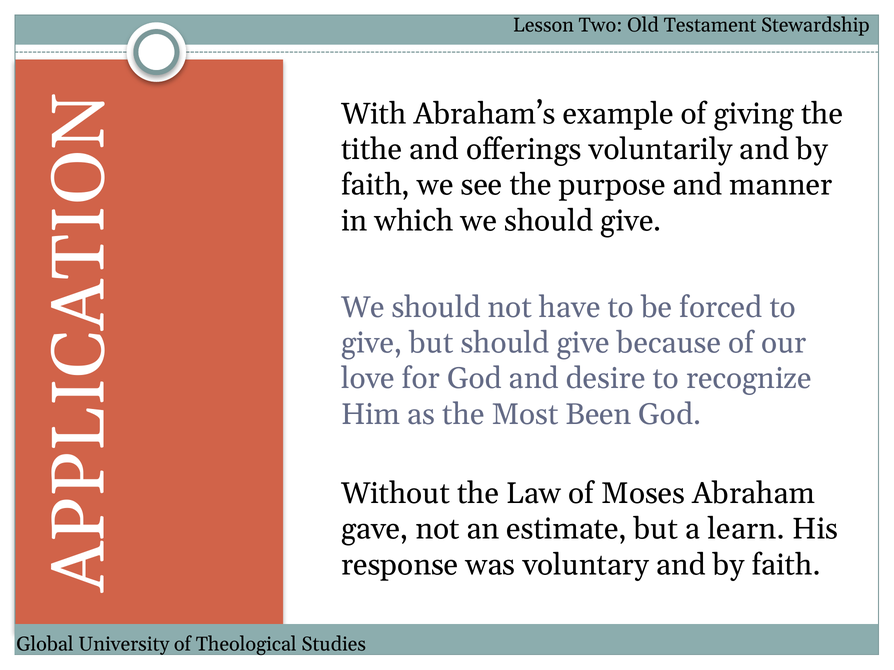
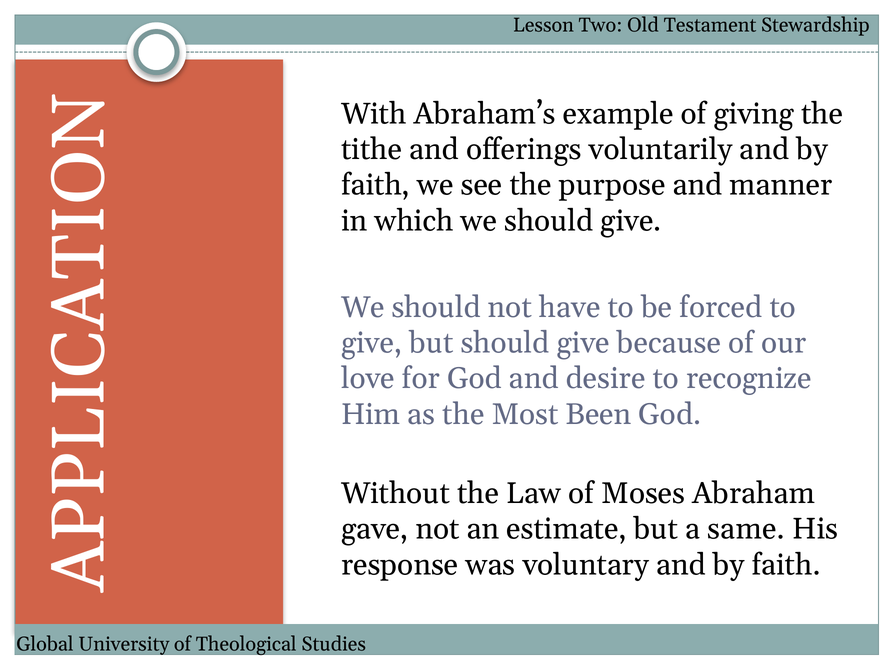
learn: learn -> same
